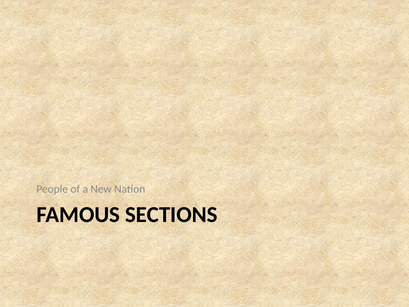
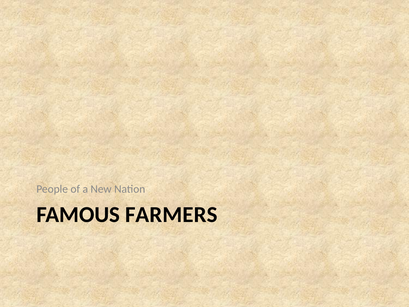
SECTIONS: SECTIONS -> FARMERS
